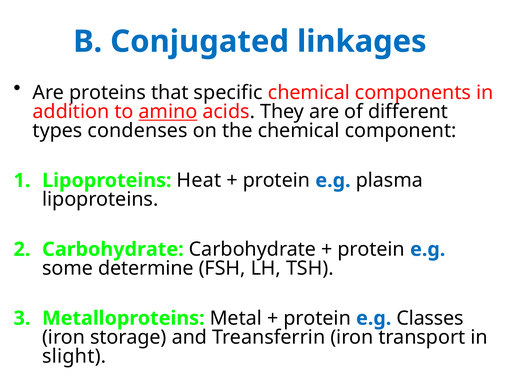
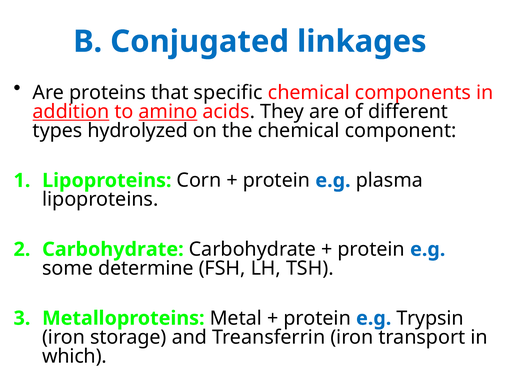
addition underline: none -> present
condenses: condenses -> hydrolyzed
Heat: Heat -> Corn
Classes: Classes -> Trypsin
slight: slight -> which
